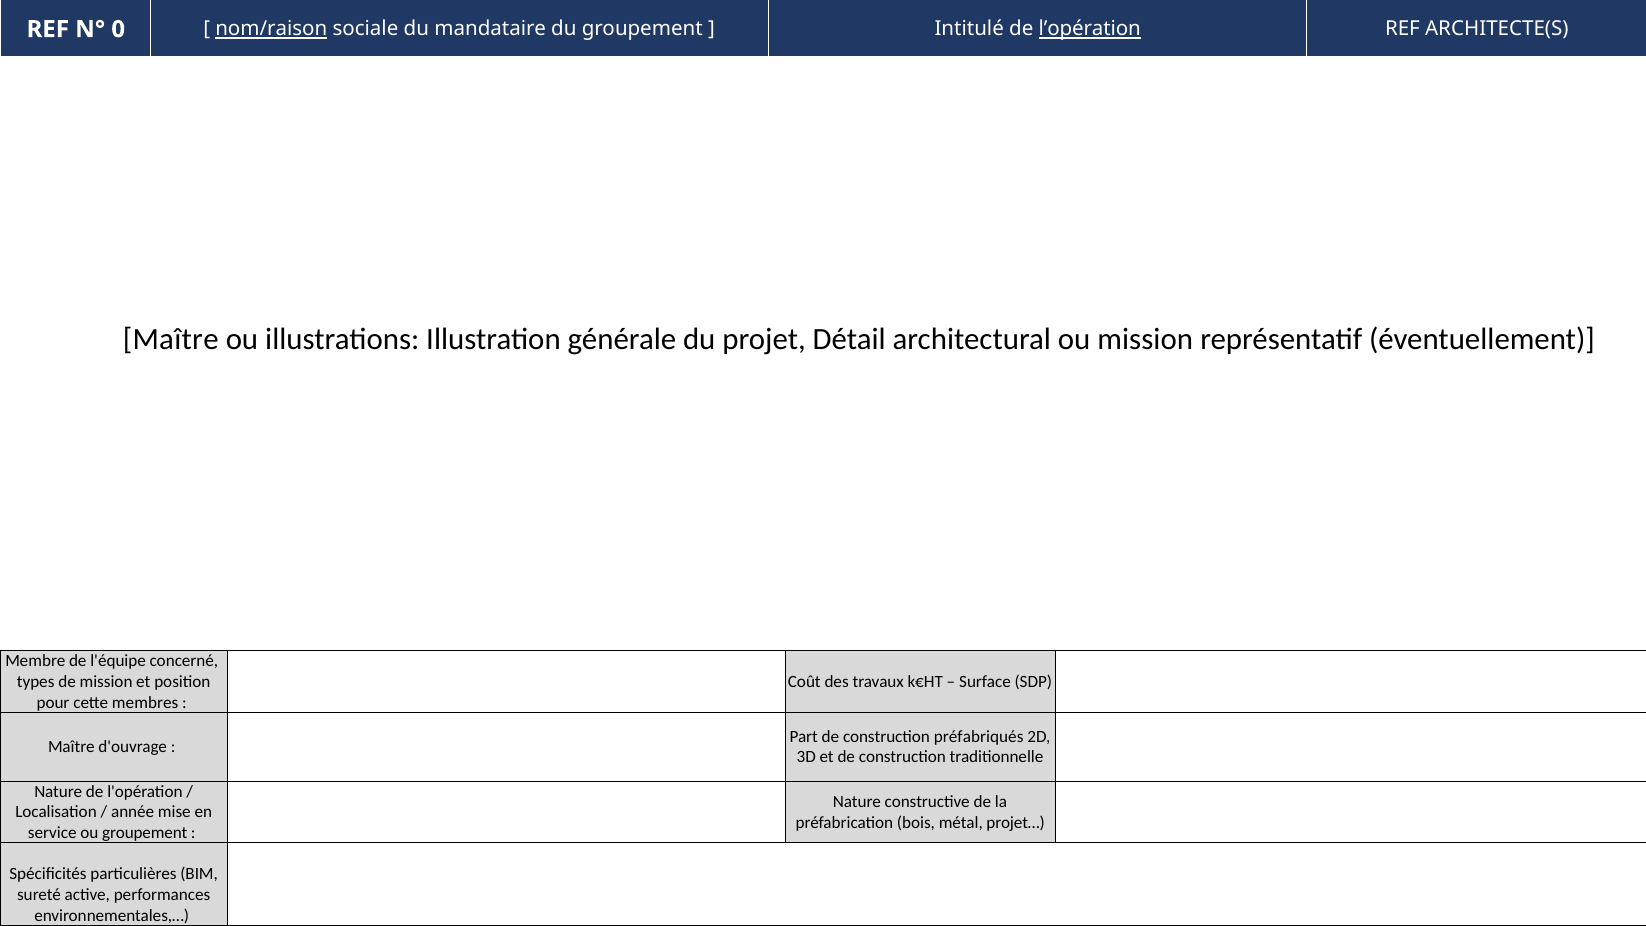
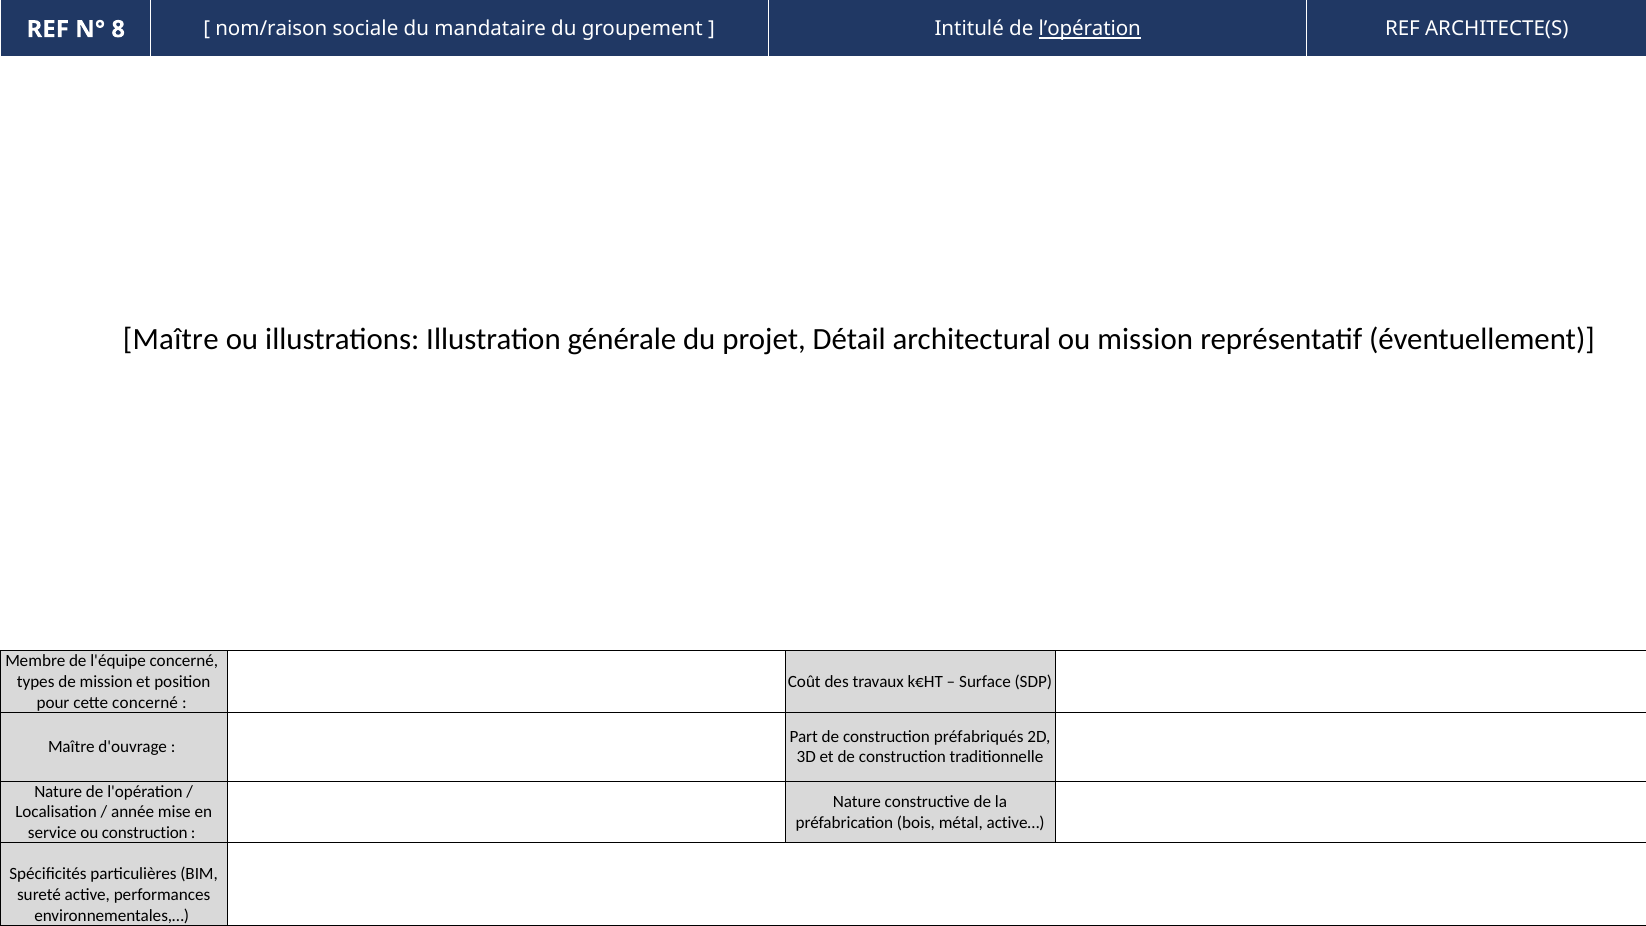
0: 0 -> 8
nom/raison underline: present -> none
cette membres: membres -> concerné
projet…: projet… -> active…
ou groupement: groupement -> construction
